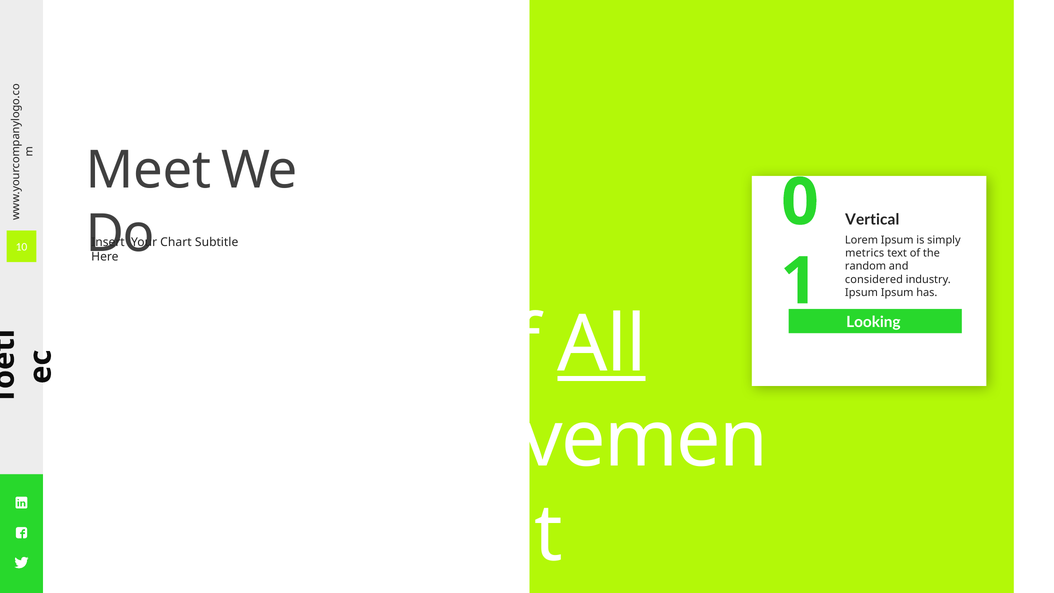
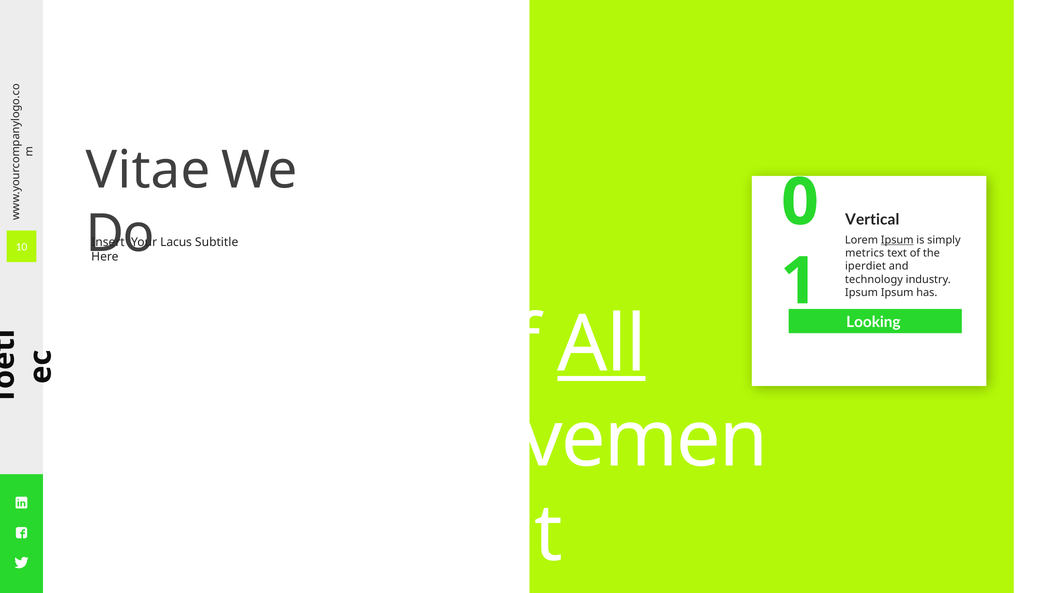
Meet: Meet -> Vitae
Ipsum at (897, 240) underline: none -> present
Chart: Chart -> Lacus
random: random -> iperdiet
considered: considered -> technology
